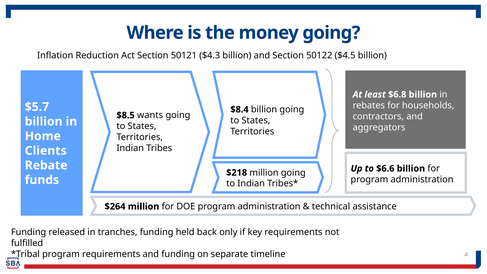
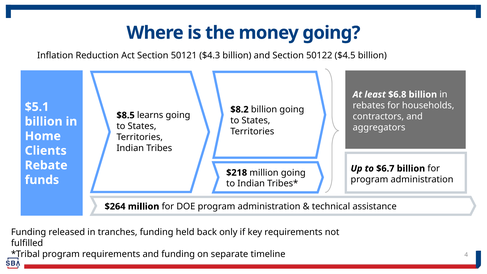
$5.7: $5.7 -> $5.1
$8.4: $8.4 -> $8.2
wants: wants -> learns
$6.6: $6.6 -> $6.7
